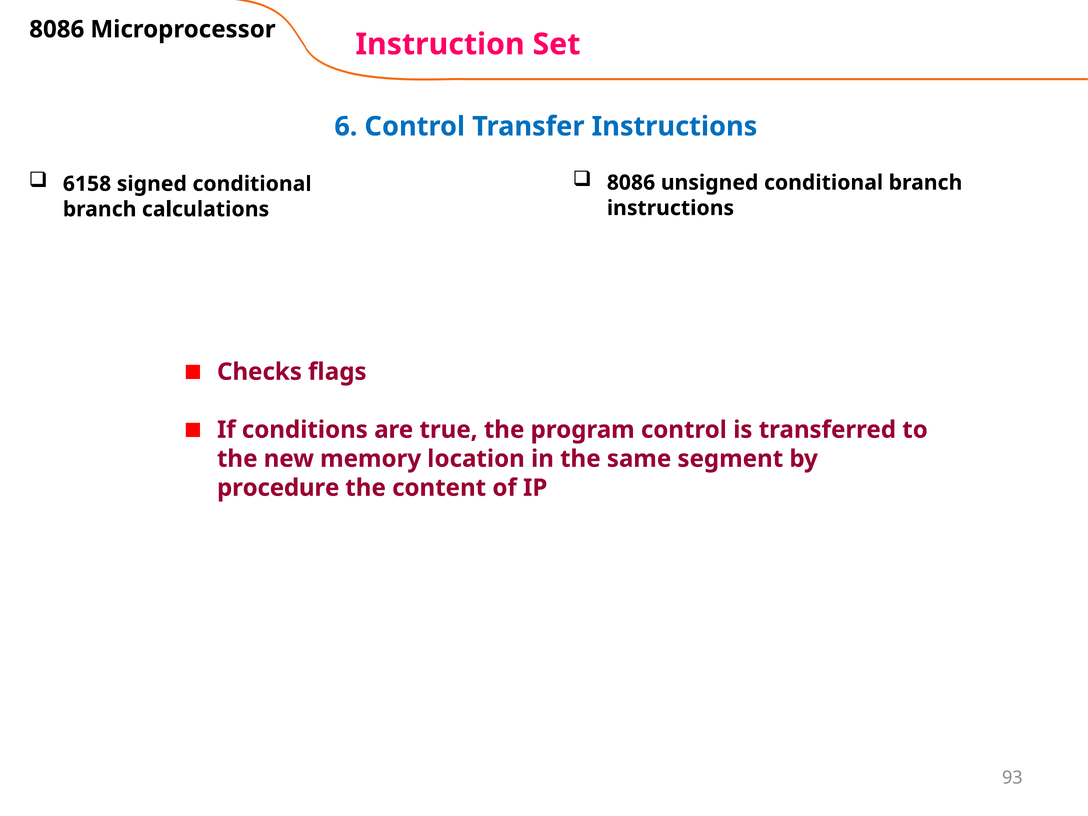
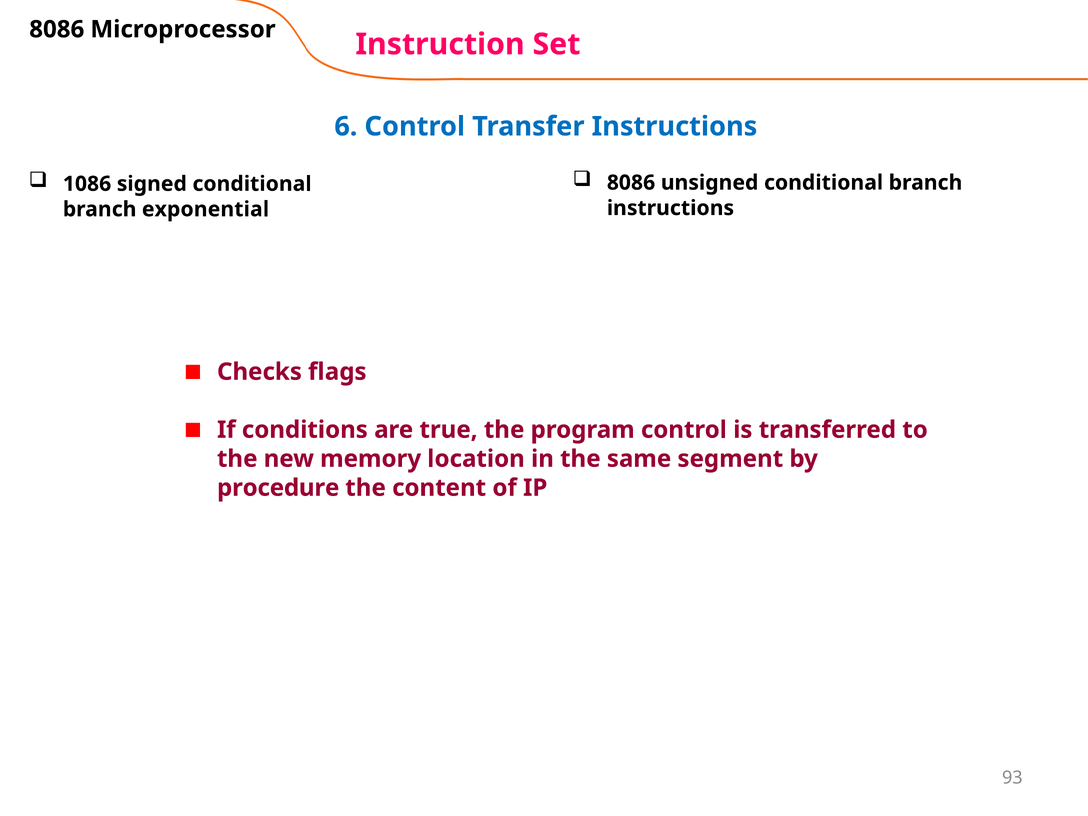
6158: 6158 -> 1086
calculations: calculations -> exponential
